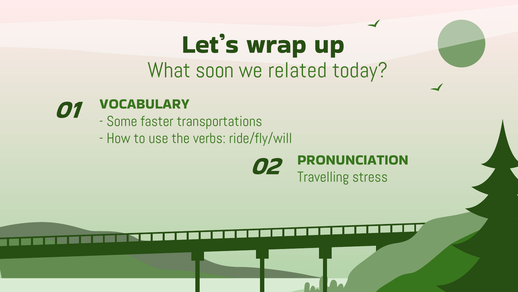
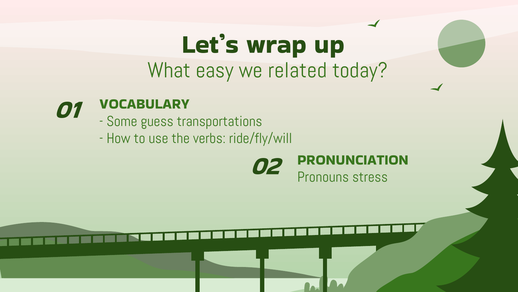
soon: soon -> easy
faster: faster -> guess
Travelling: Travelling -> Pronouns
